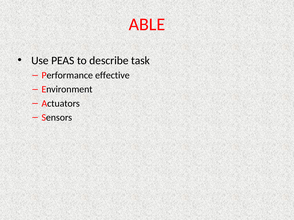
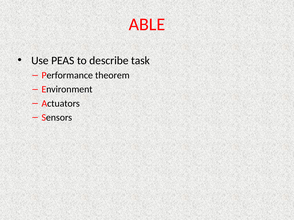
effective: effective -> theorem
